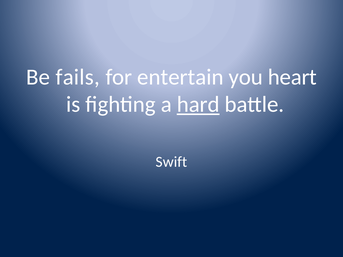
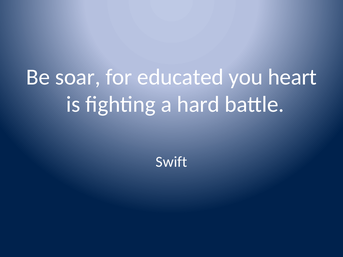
fails: fails -> soar
entertain: entertain -> educated
hard underline: present -> none
